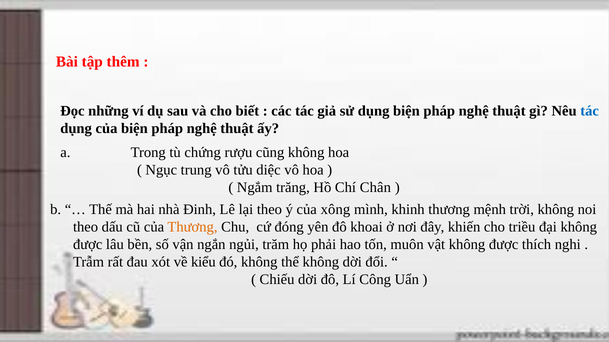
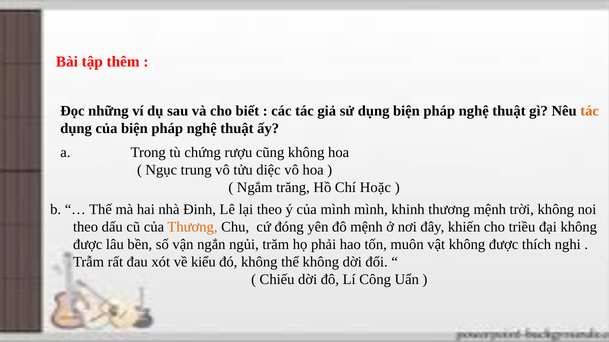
tác at (590, 111) colour: blue -> orange
Chân: Chân -> Hoặc
của xông: xông -> mình
đô khoai: khoai -> mệnh
